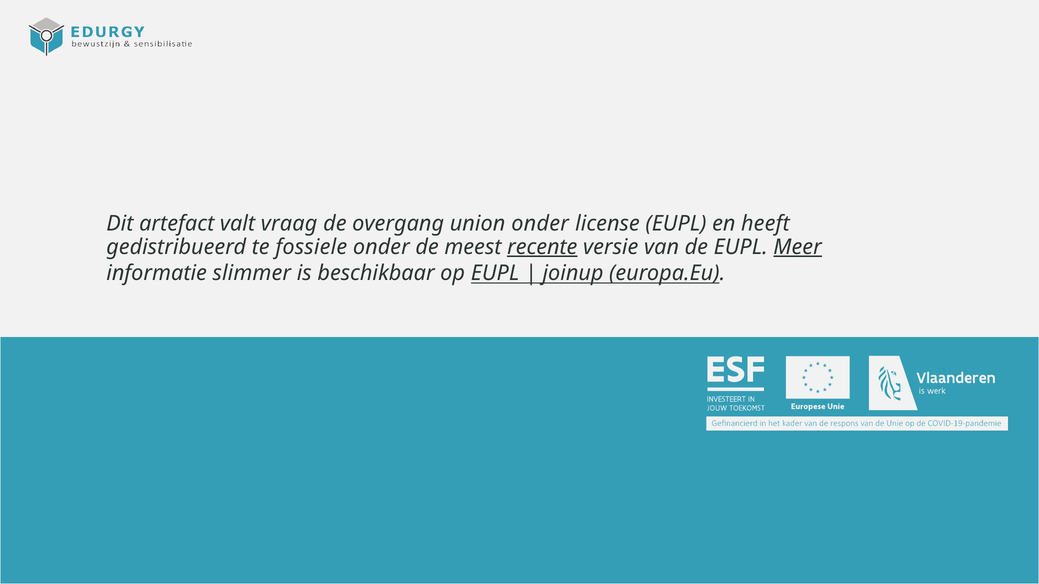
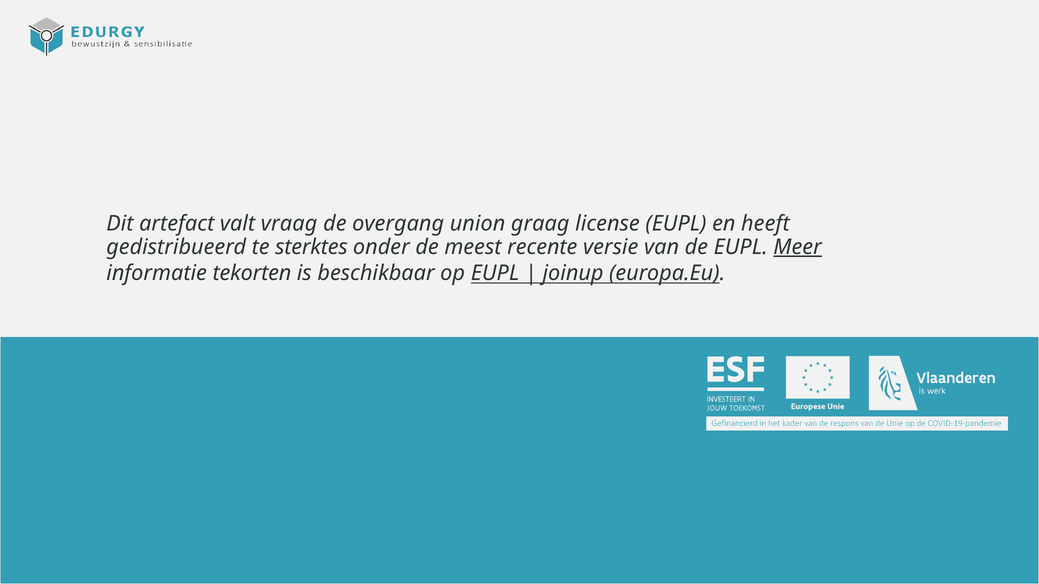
union onder: onder -> graag
fossiele: fossiele -> sterktes
recente underline: present -> none
slimmer: slimmer -> tekorten
